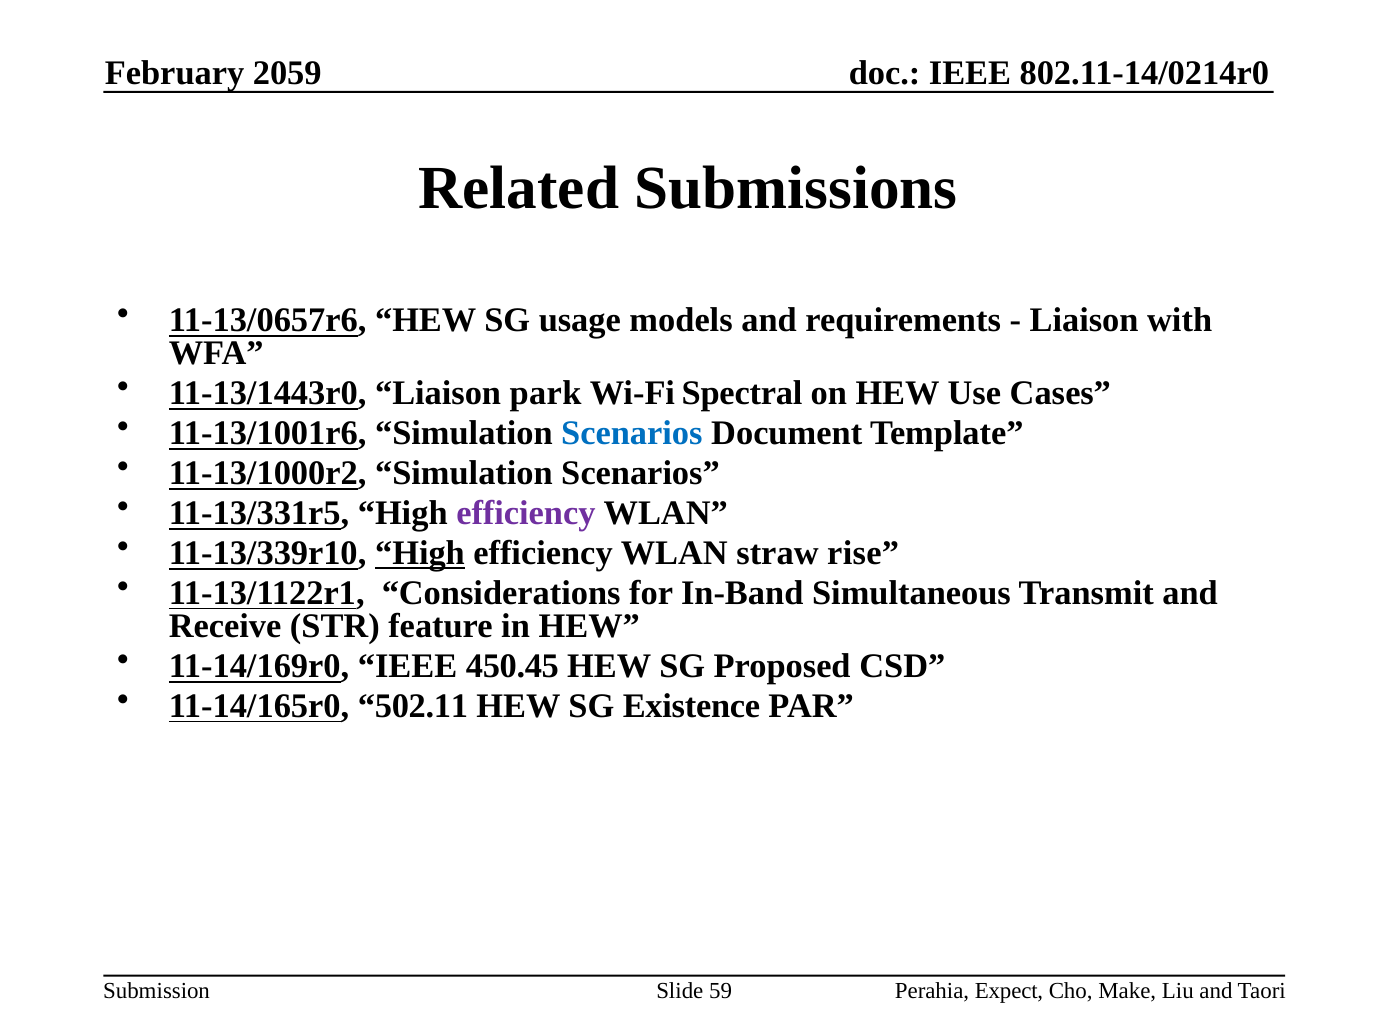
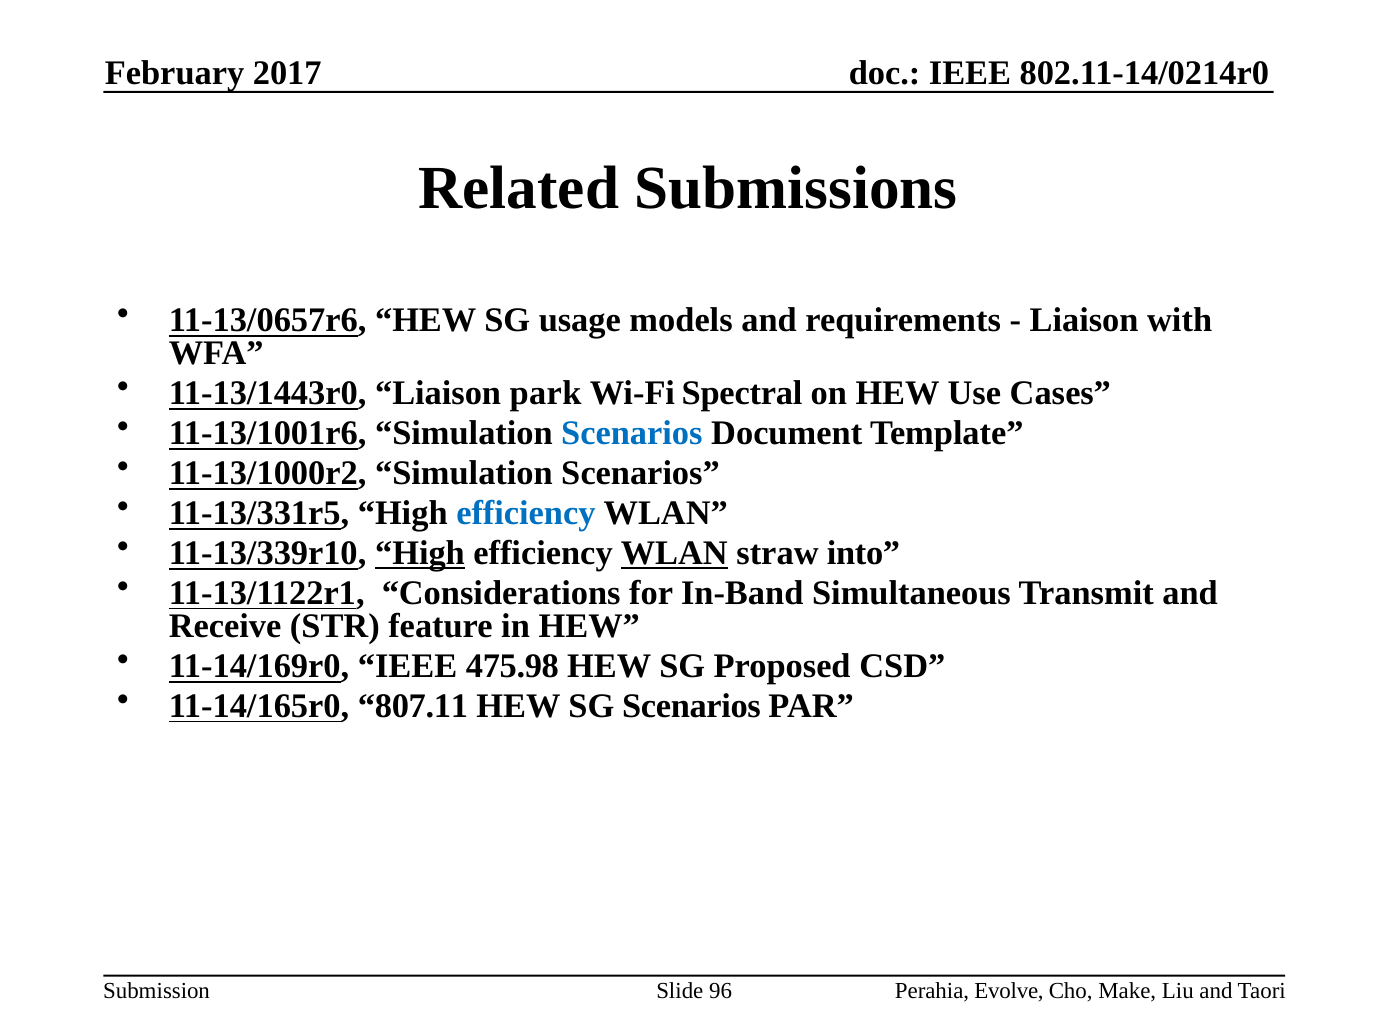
2059: 2059 -> 2017
efficiency at (526, 513) colour: purple -> blue
WLAN at (674, 553) underline: none -> present
rise: rise -> into
450.45: 450.45 -> 475.98
502.11: 502.11 -> 807.11
SG Existence: Existence -> Scenarios
59: 59 -> 96
Expect: Expect -> Evolve
